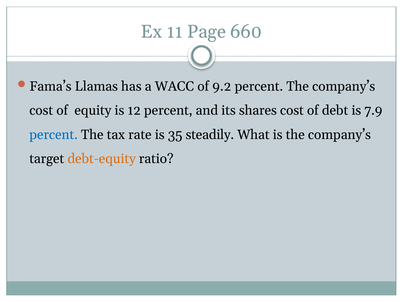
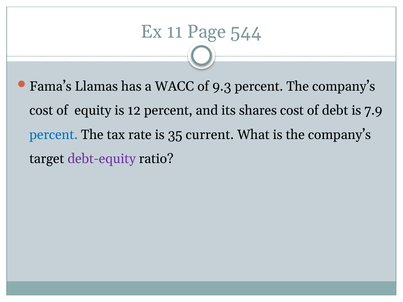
660: 660 -> 544
9.2: 9.2 -> 9.3
steadily: steadily -> current
debt-equity colour: orange -> purple
